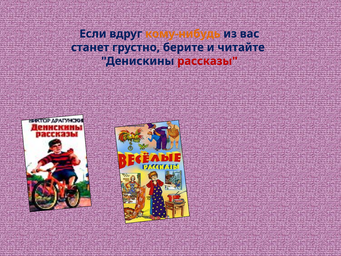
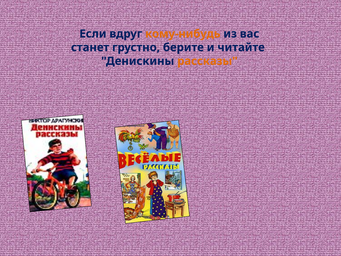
рассказы colour: red -> orange
